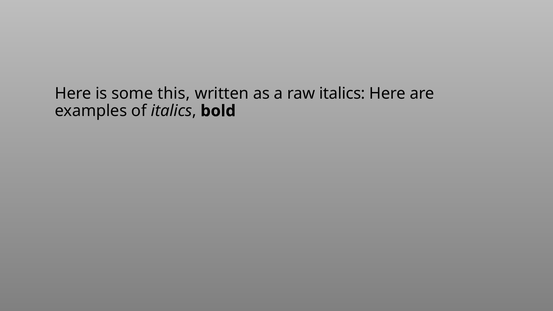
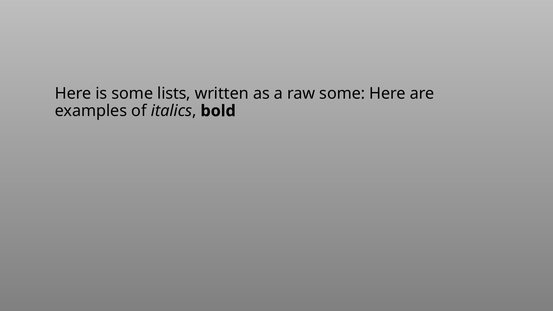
this: this -> lists
raw italics: italics -> some
